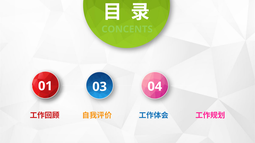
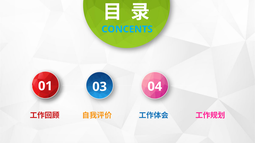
CONCENTS colour: light green -> light blue
